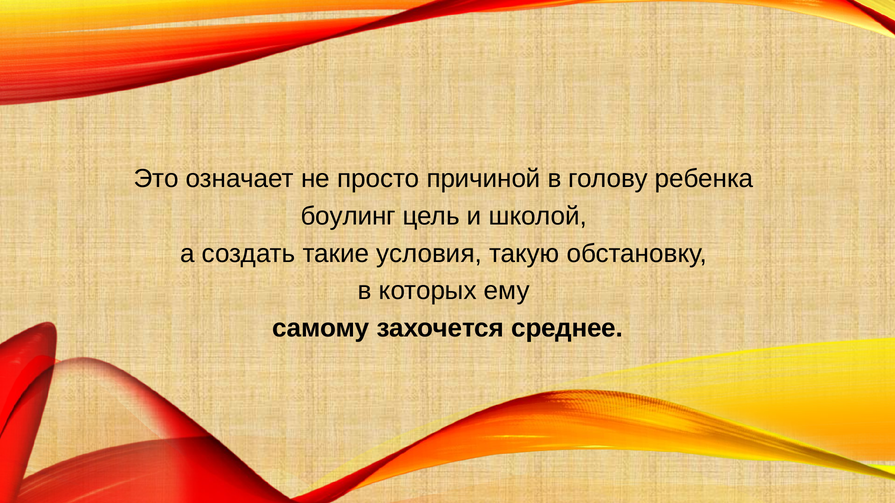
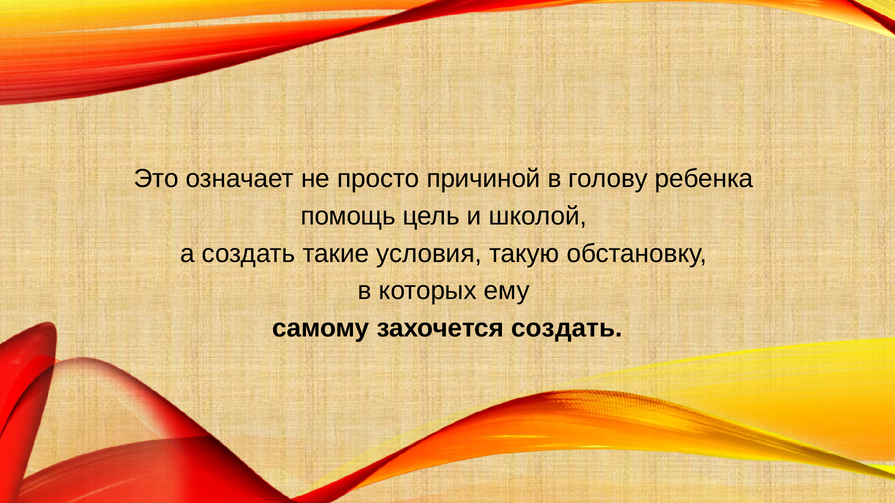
боулинг: боулинг -> помощь
захочется среднее: среднее -> создать
